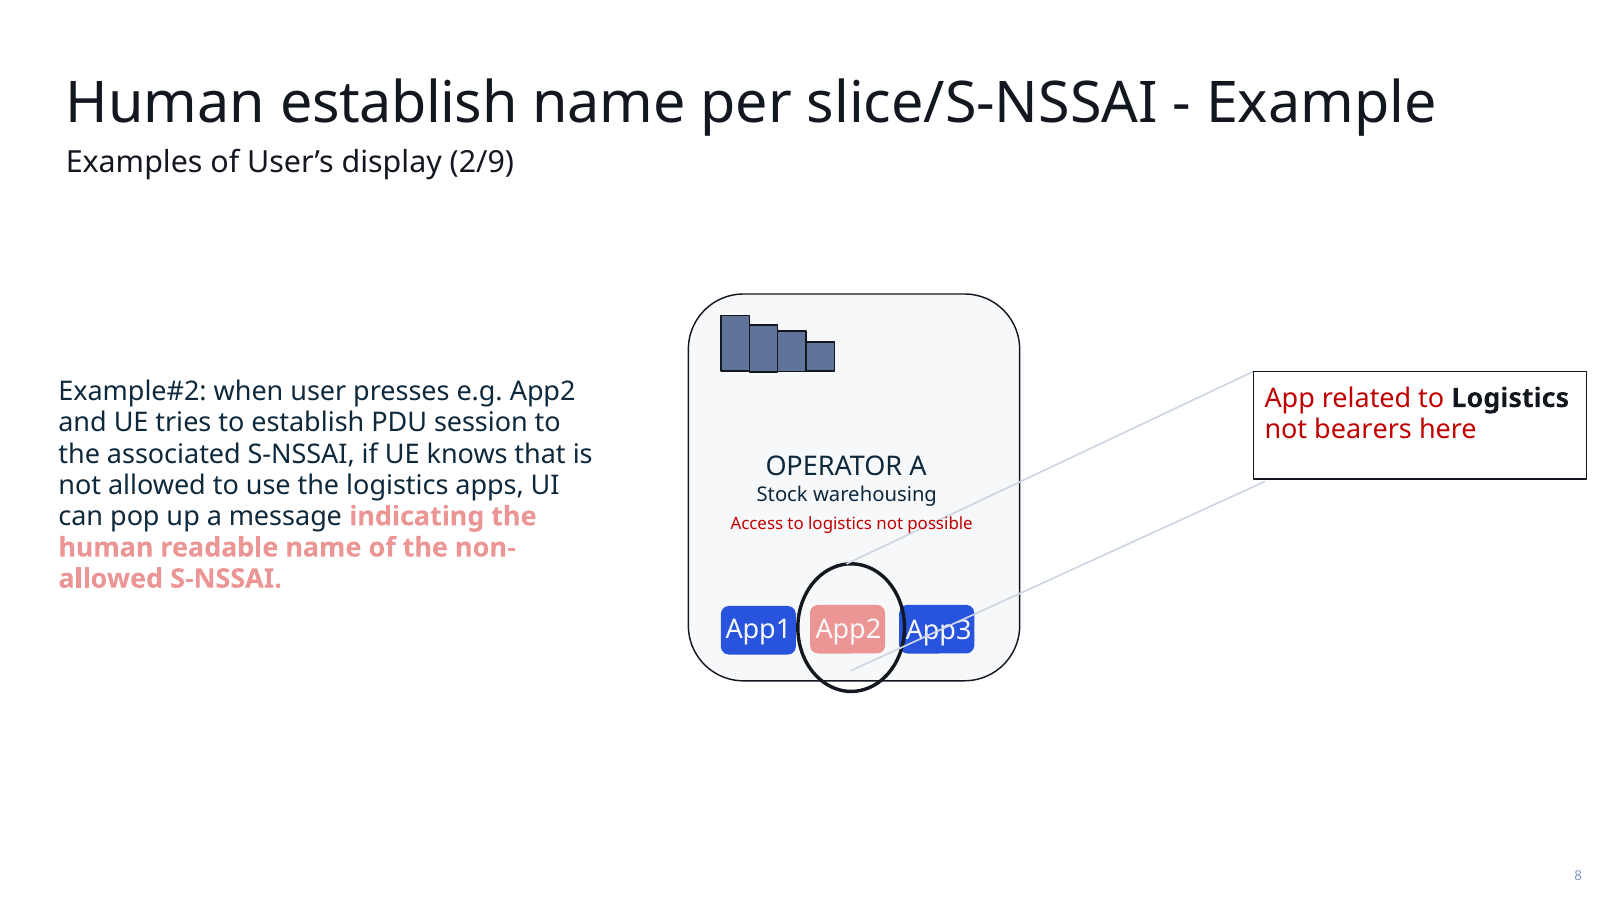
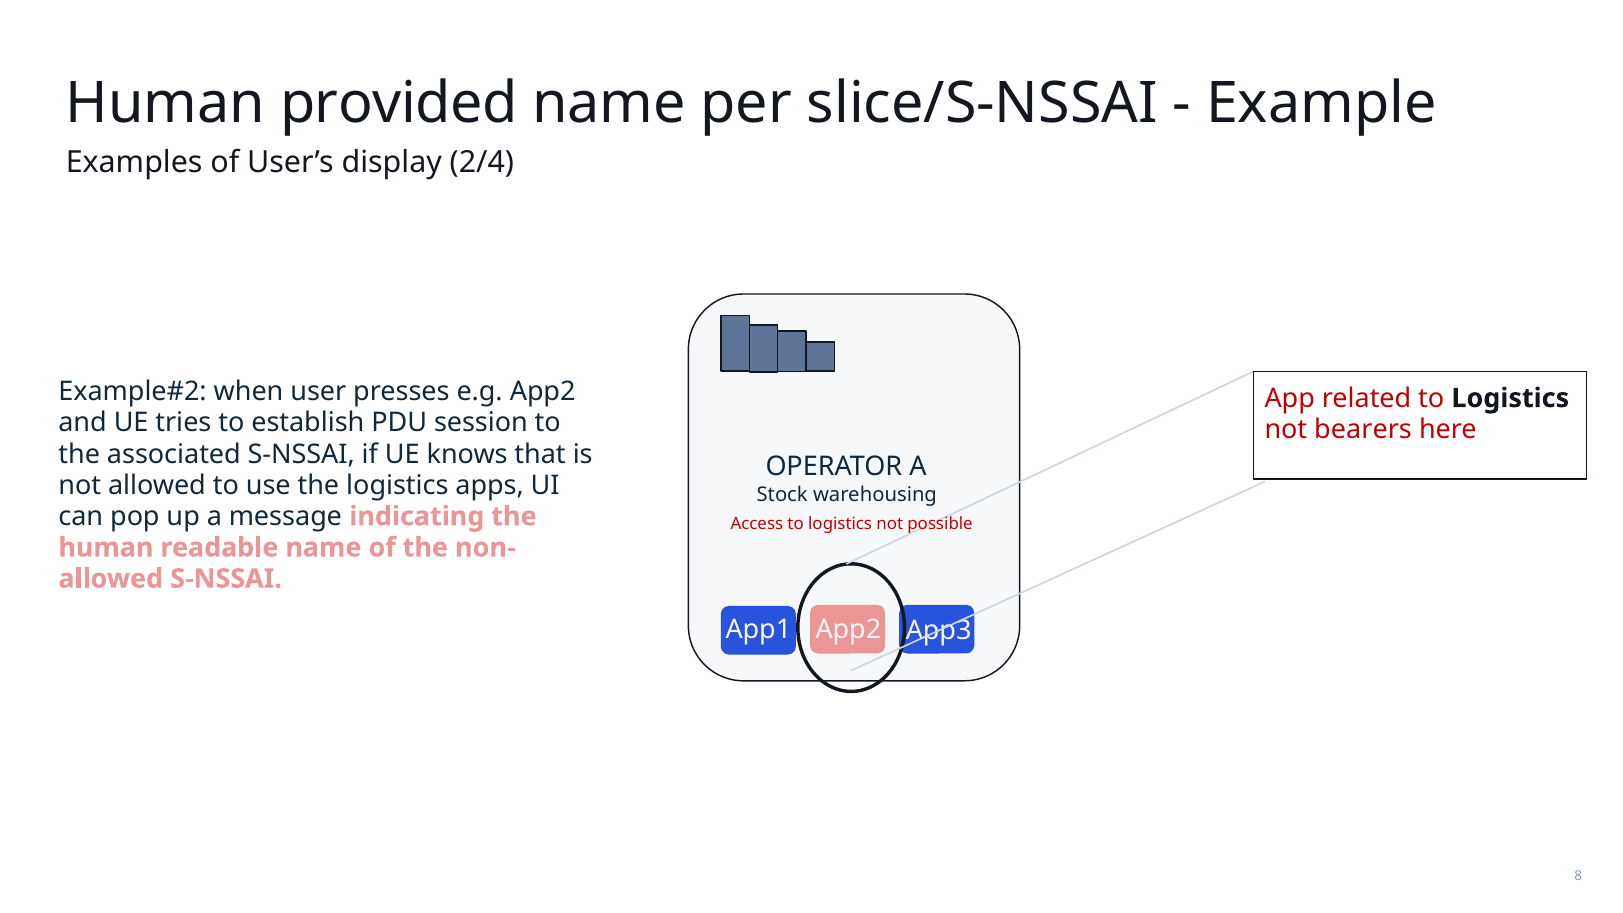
Human establish: establish -> provided
2/9: 2/9 -> 2/4
